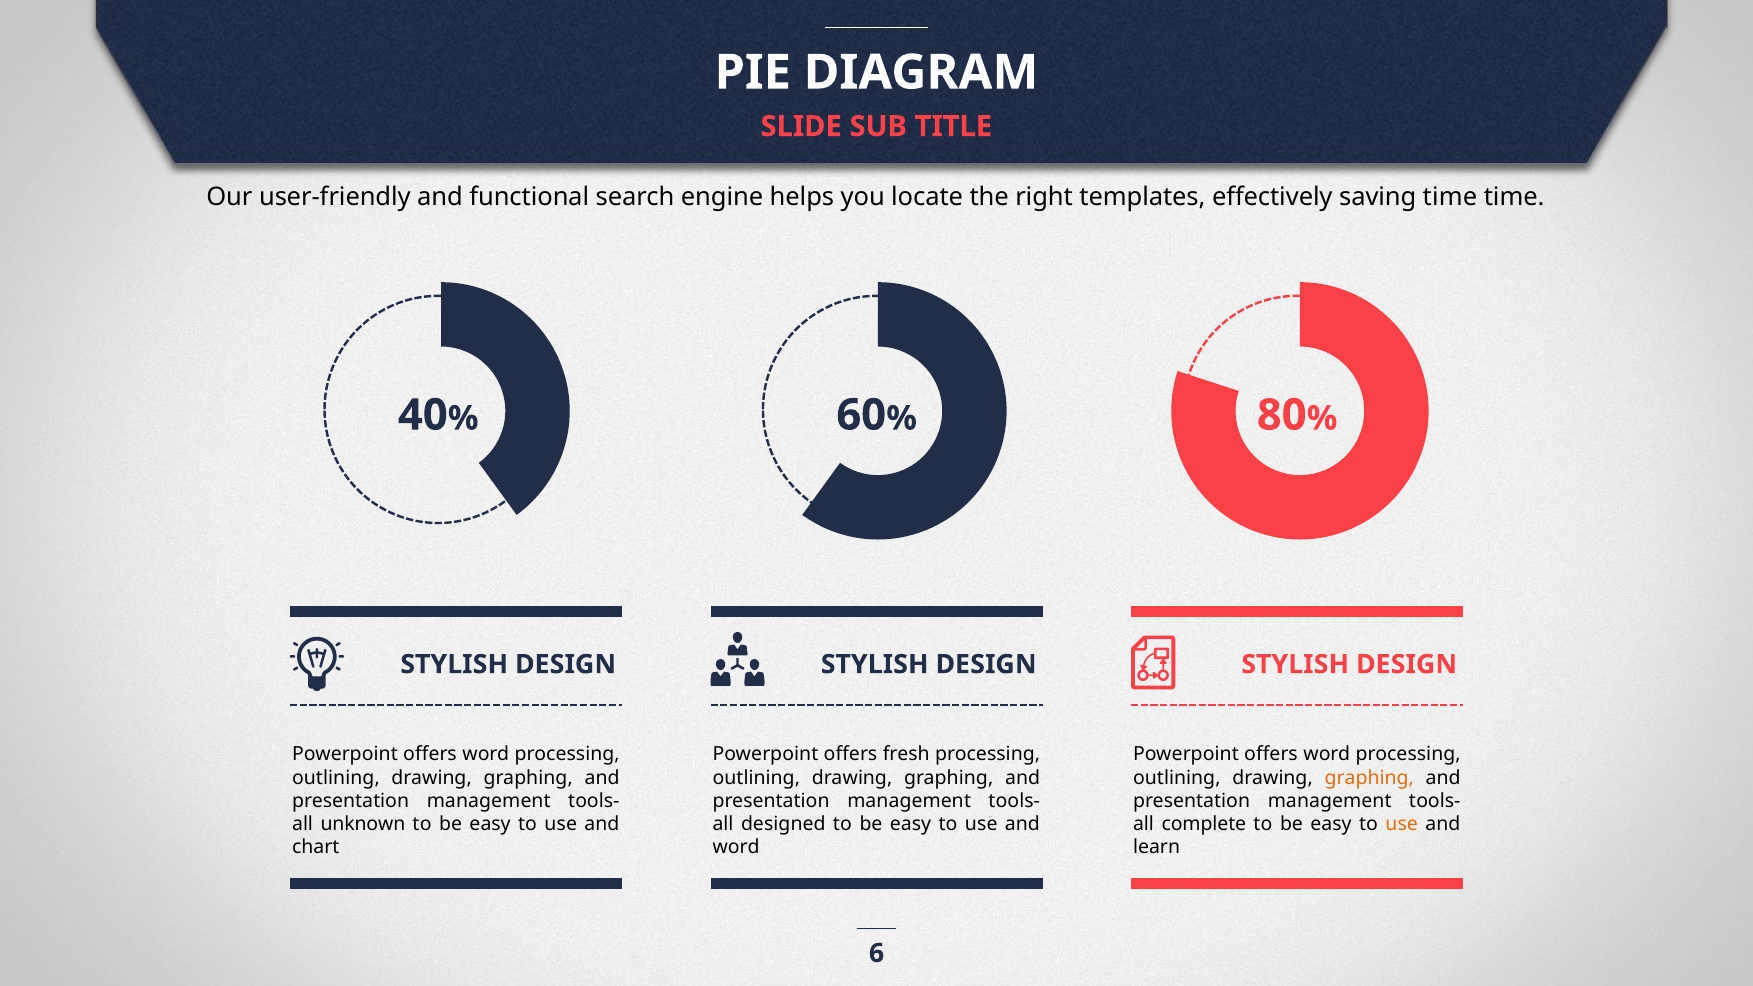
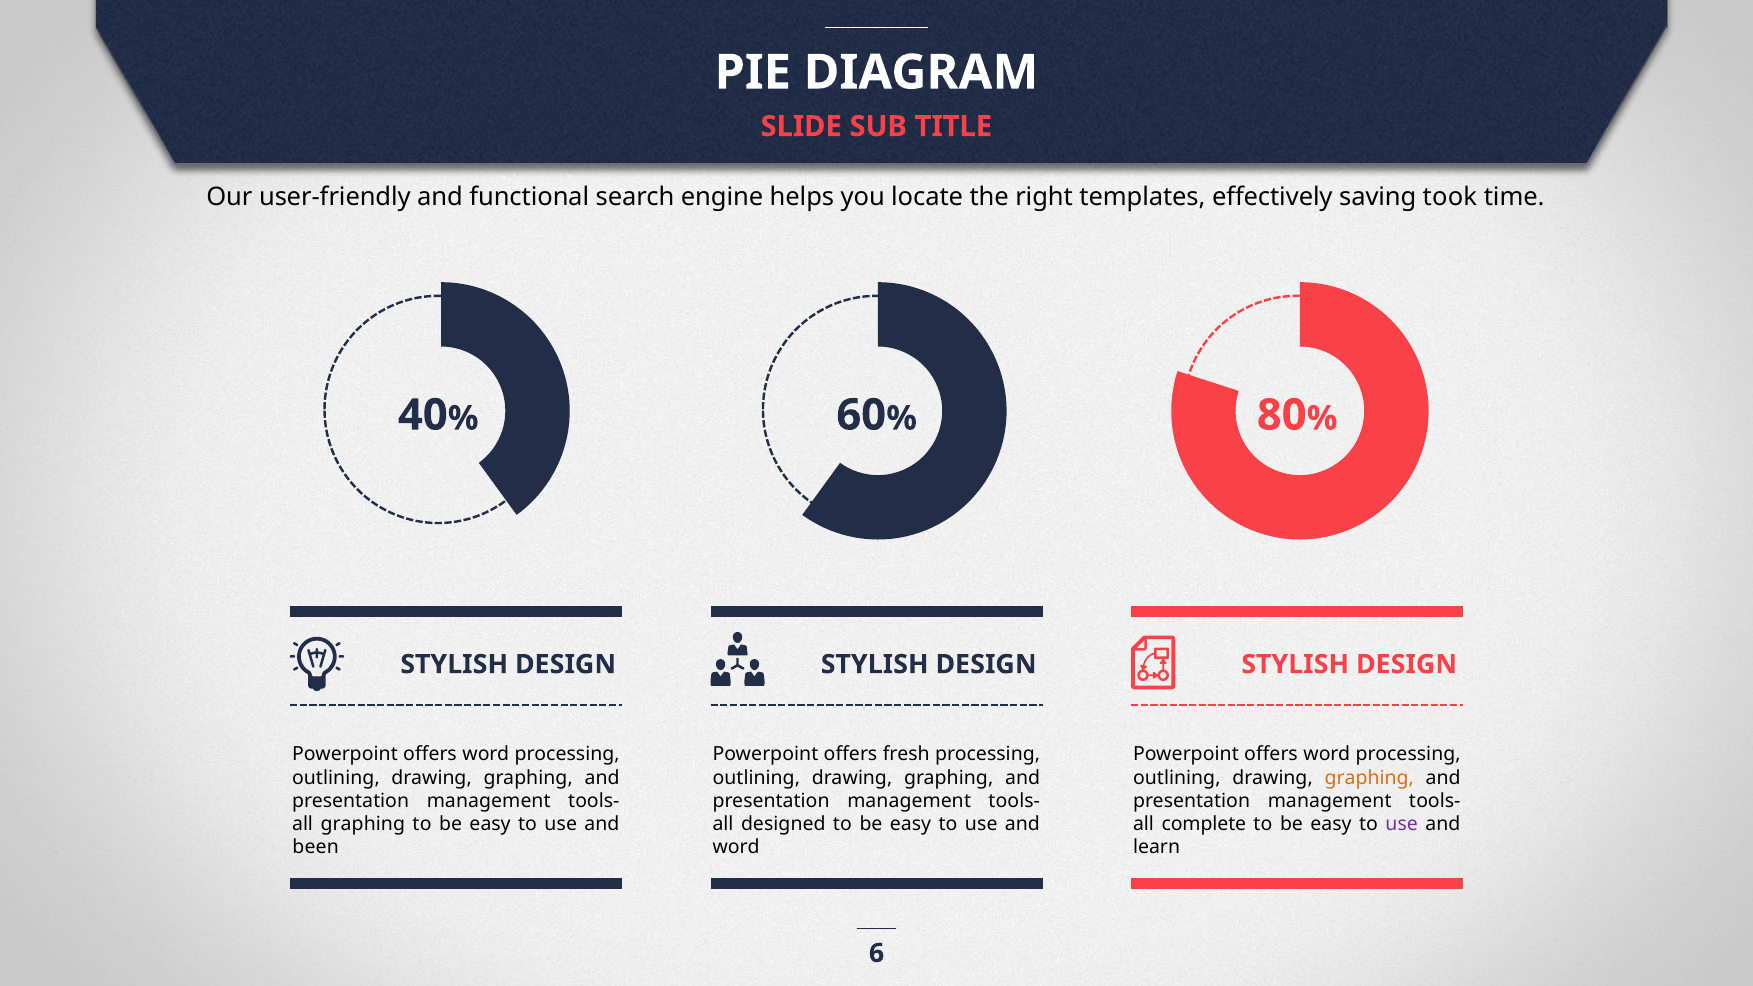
saving time: time -> took
all unknown: unknown -> graphing
use at (1402, 824) colour: orange -> purple
chart: chart -> been
